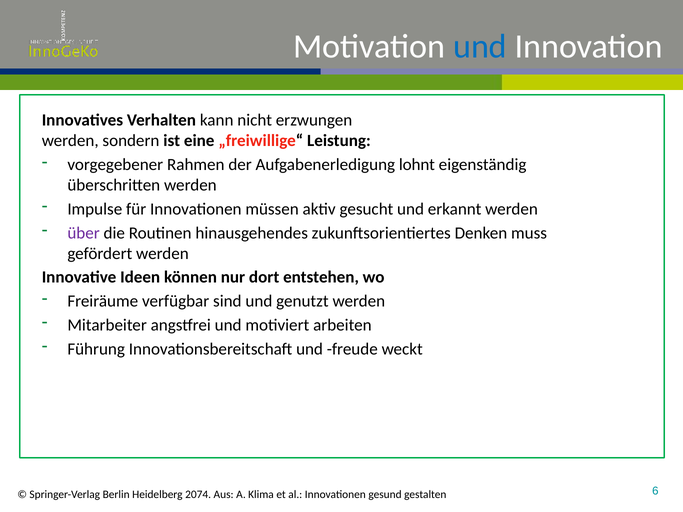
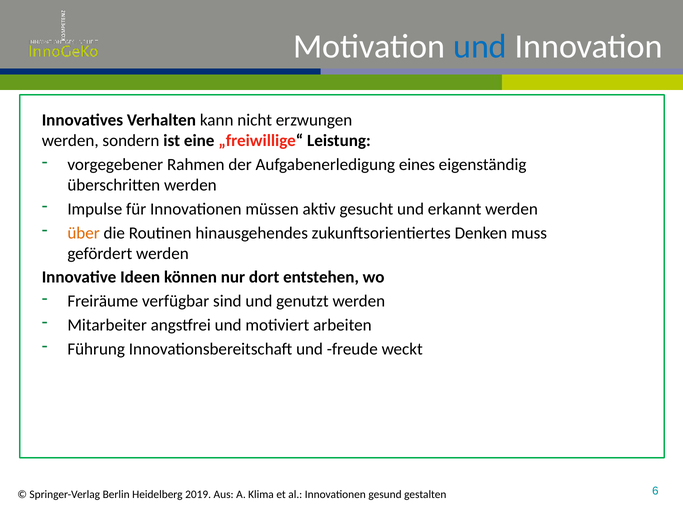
lohnt: lohnt -> eines
über colour: purple -> orange
2074: 2074 -> 2019
